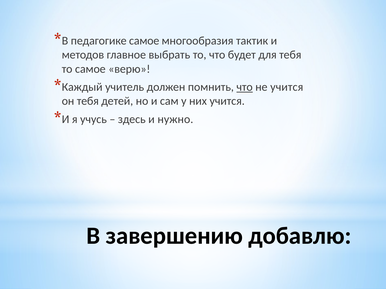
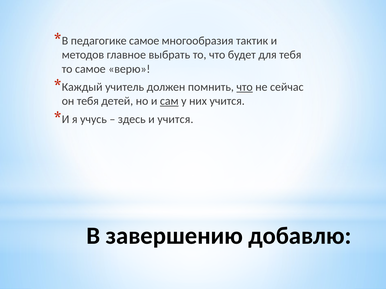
не учится: учится -> сейчас
сам underline: none -> present
и нужно: нужно -> учится
